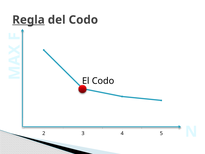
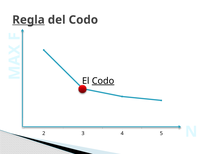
Codo at (103, 81) underline: none -> present
